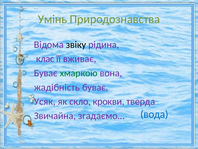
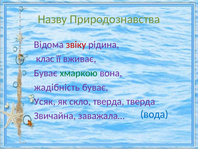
Умінь: Умінь -> Назву
звіку colour: black -> red
скло крокви: крокви -> тверда
згадаємо…: згадаємо… -> заважала…
